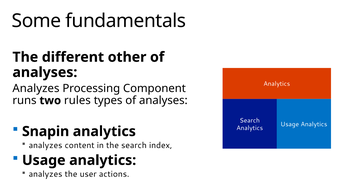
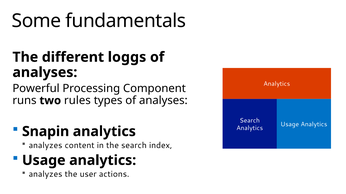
other: other -> loggs
Analyzes at (36, 89): Analyzes -> Powerful
